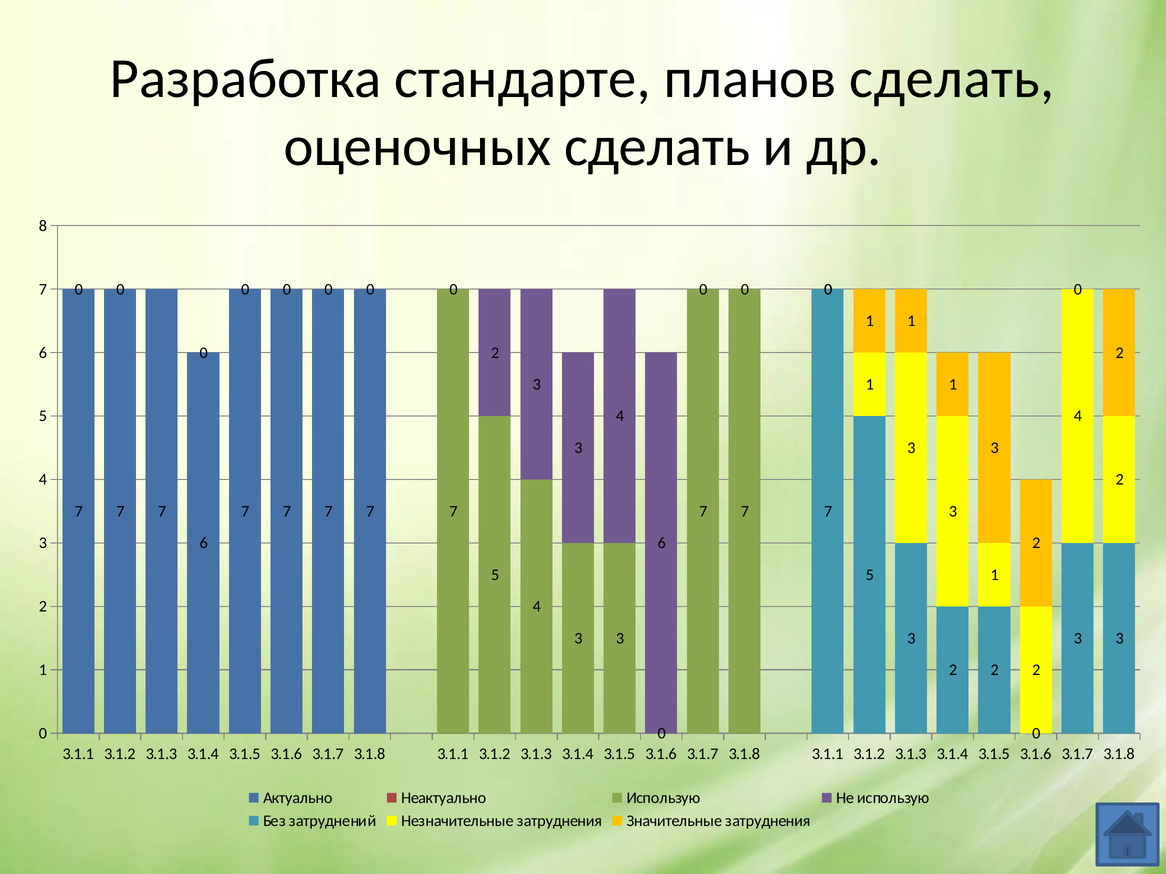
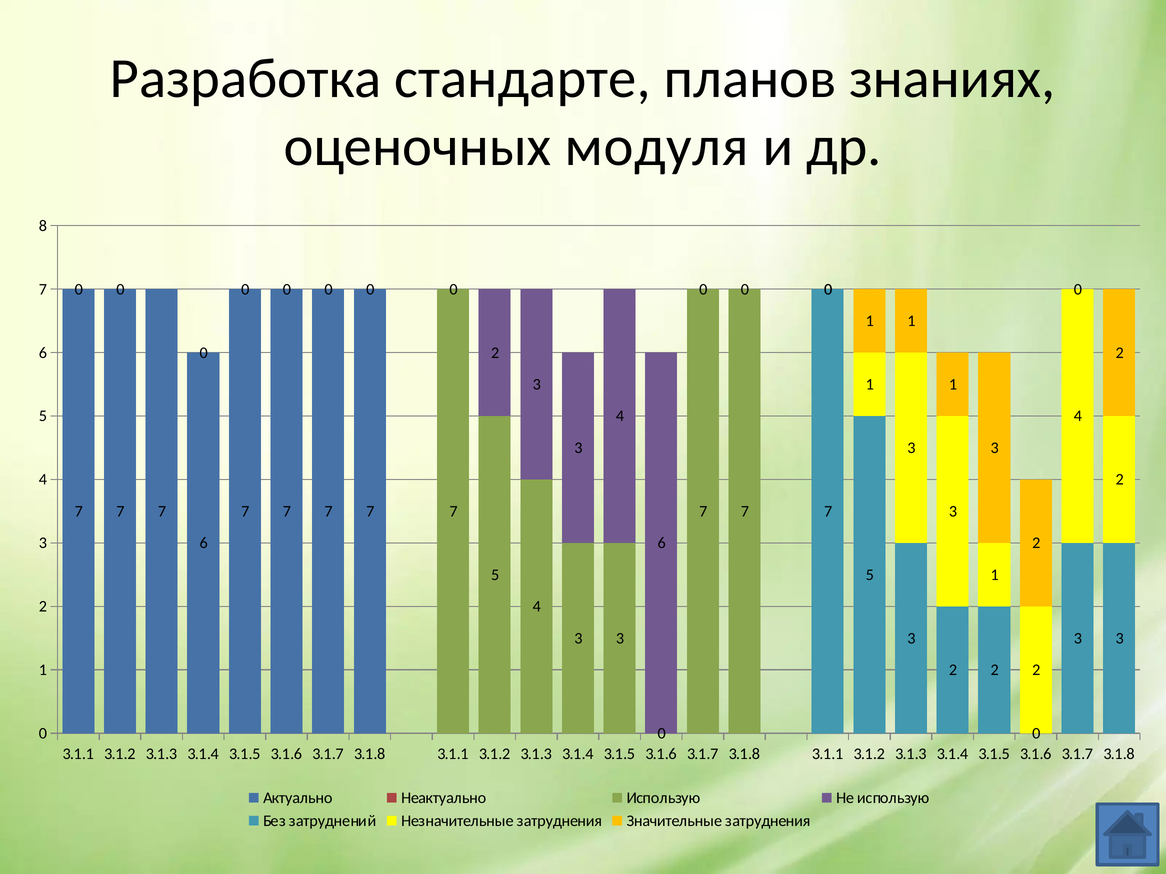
планов сделать: сделать -> знаниях
оценочных сделать: сделать -> модуля
